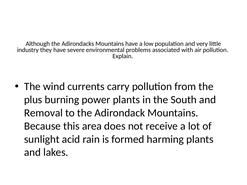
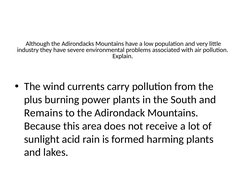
Removal: Removal -> Remains
